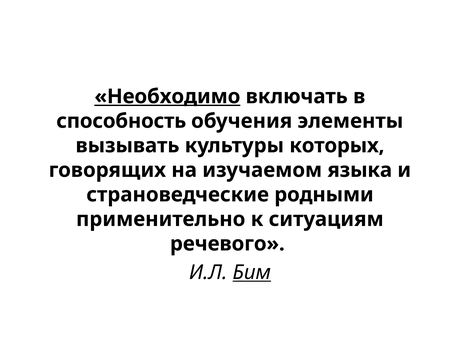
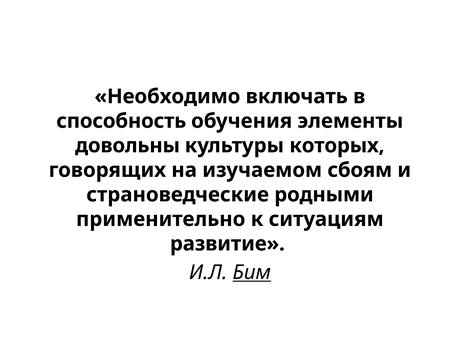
Необходимо underline: present -> none
вызывать: вызывать -> довольны
языка: языка -> сбоям
речевого: речевого -> развитие
